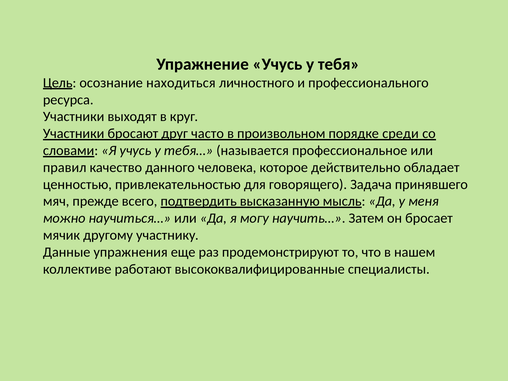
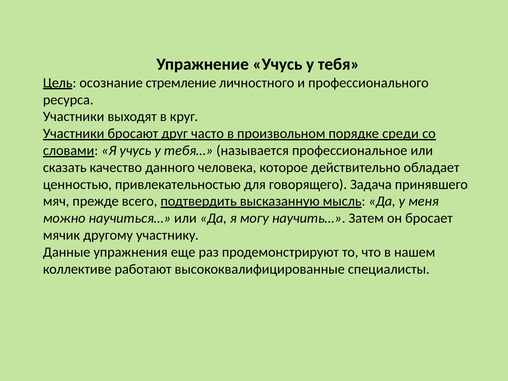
находиться: находиться -> стремление
правил: правил -> сказать
